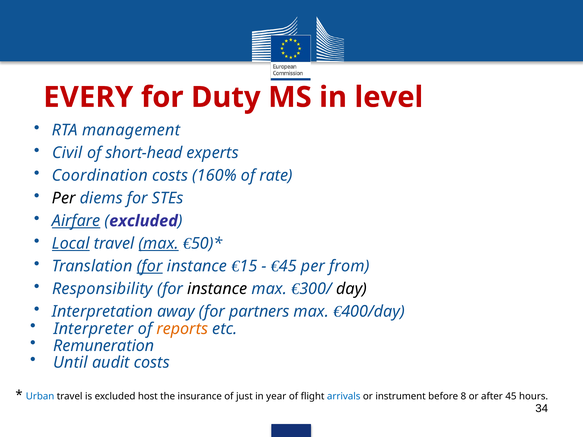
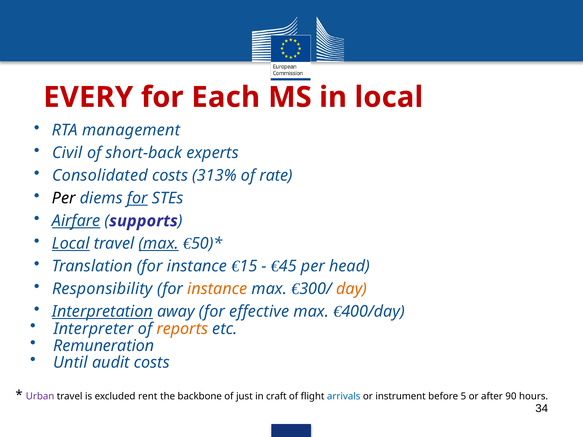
Duty: Duty -> Each
in level: level -> local
short-head: short-head -> short-back
Coordination: Coordination -> Consolidated
160%: 160% -> 313%
for at (137, 198) underline: none -> present
excluded at (144, 221): excluded -> supports
for at (150, 266) underline: present -> none
from: from -> head
instance at (217, 289) colour: black -> orange
day colour: black -> orange
Interpretation underline: none -> present
partners: partners -> effective
Urban colour: blue -> purple
host: host -> rent
insurance: insurance -> backbone
year: year -> craft
8: 8 -> 5
after 45: 45 -> 90
